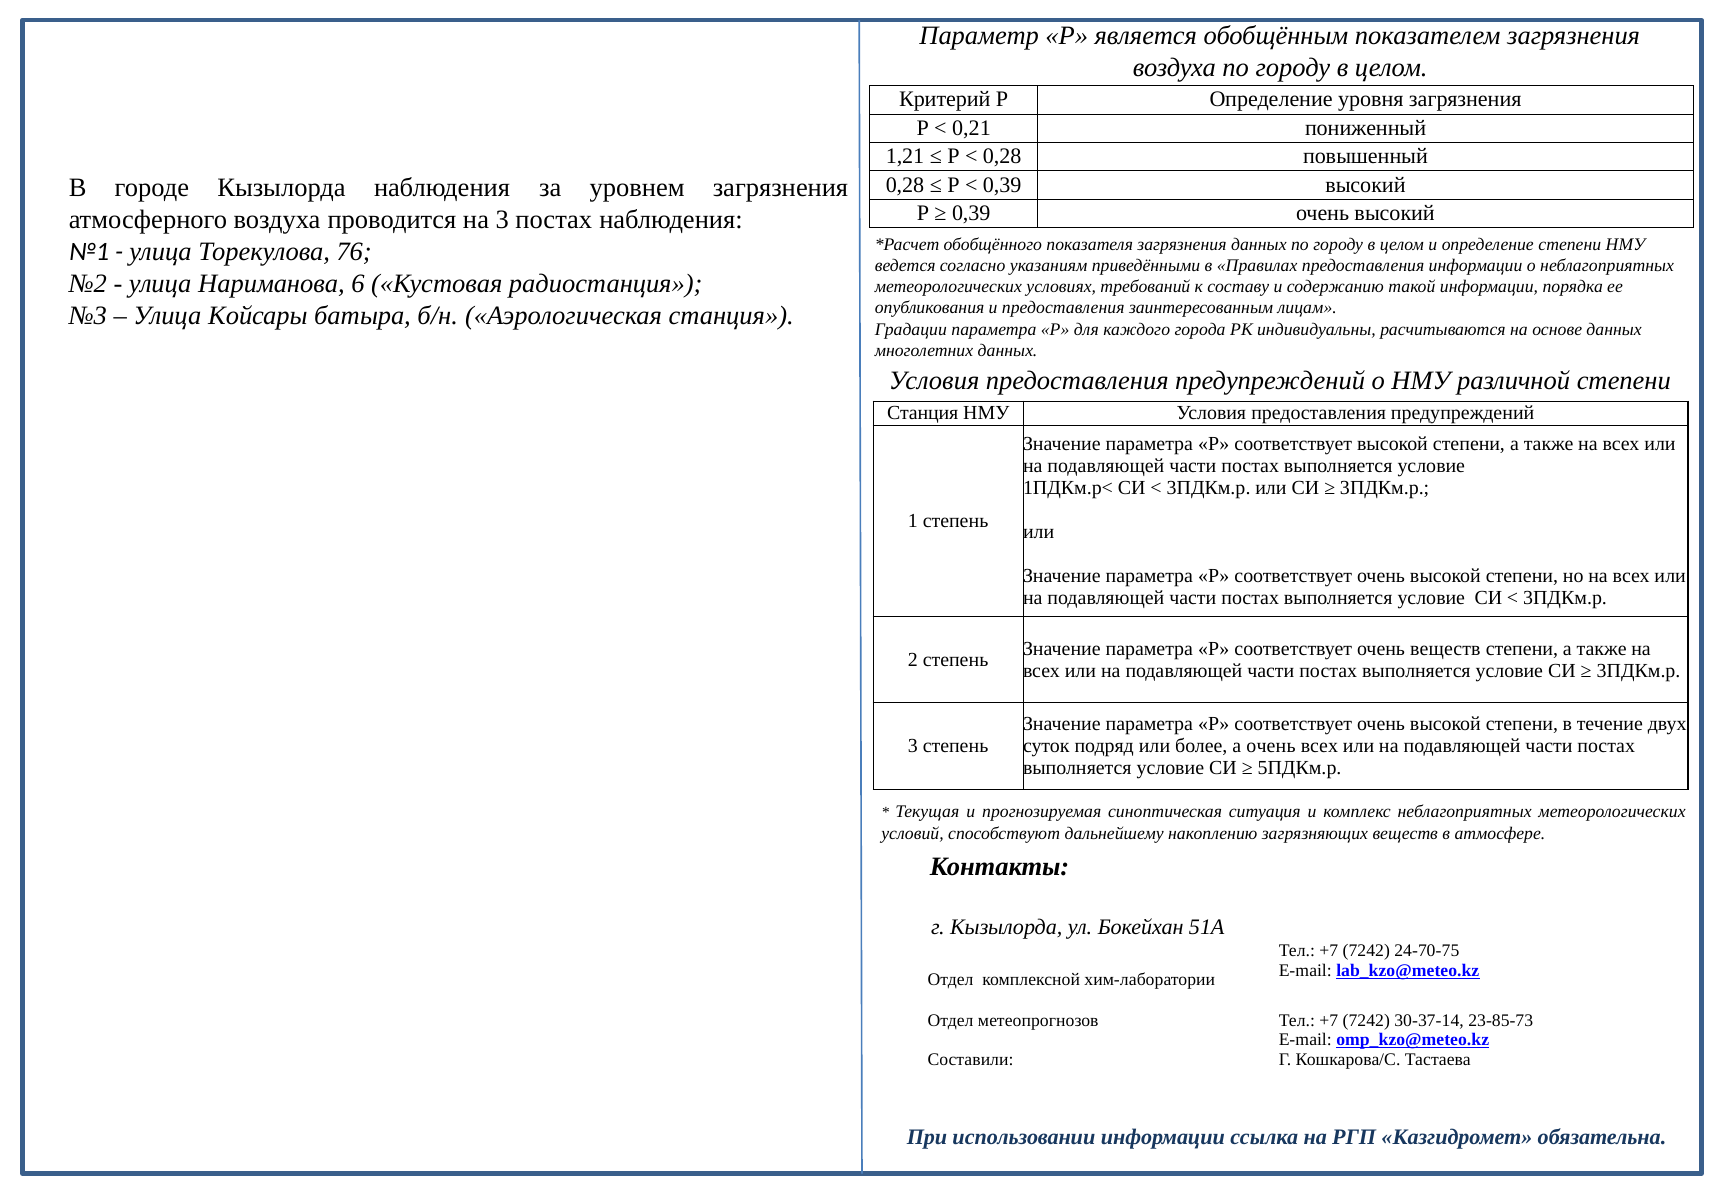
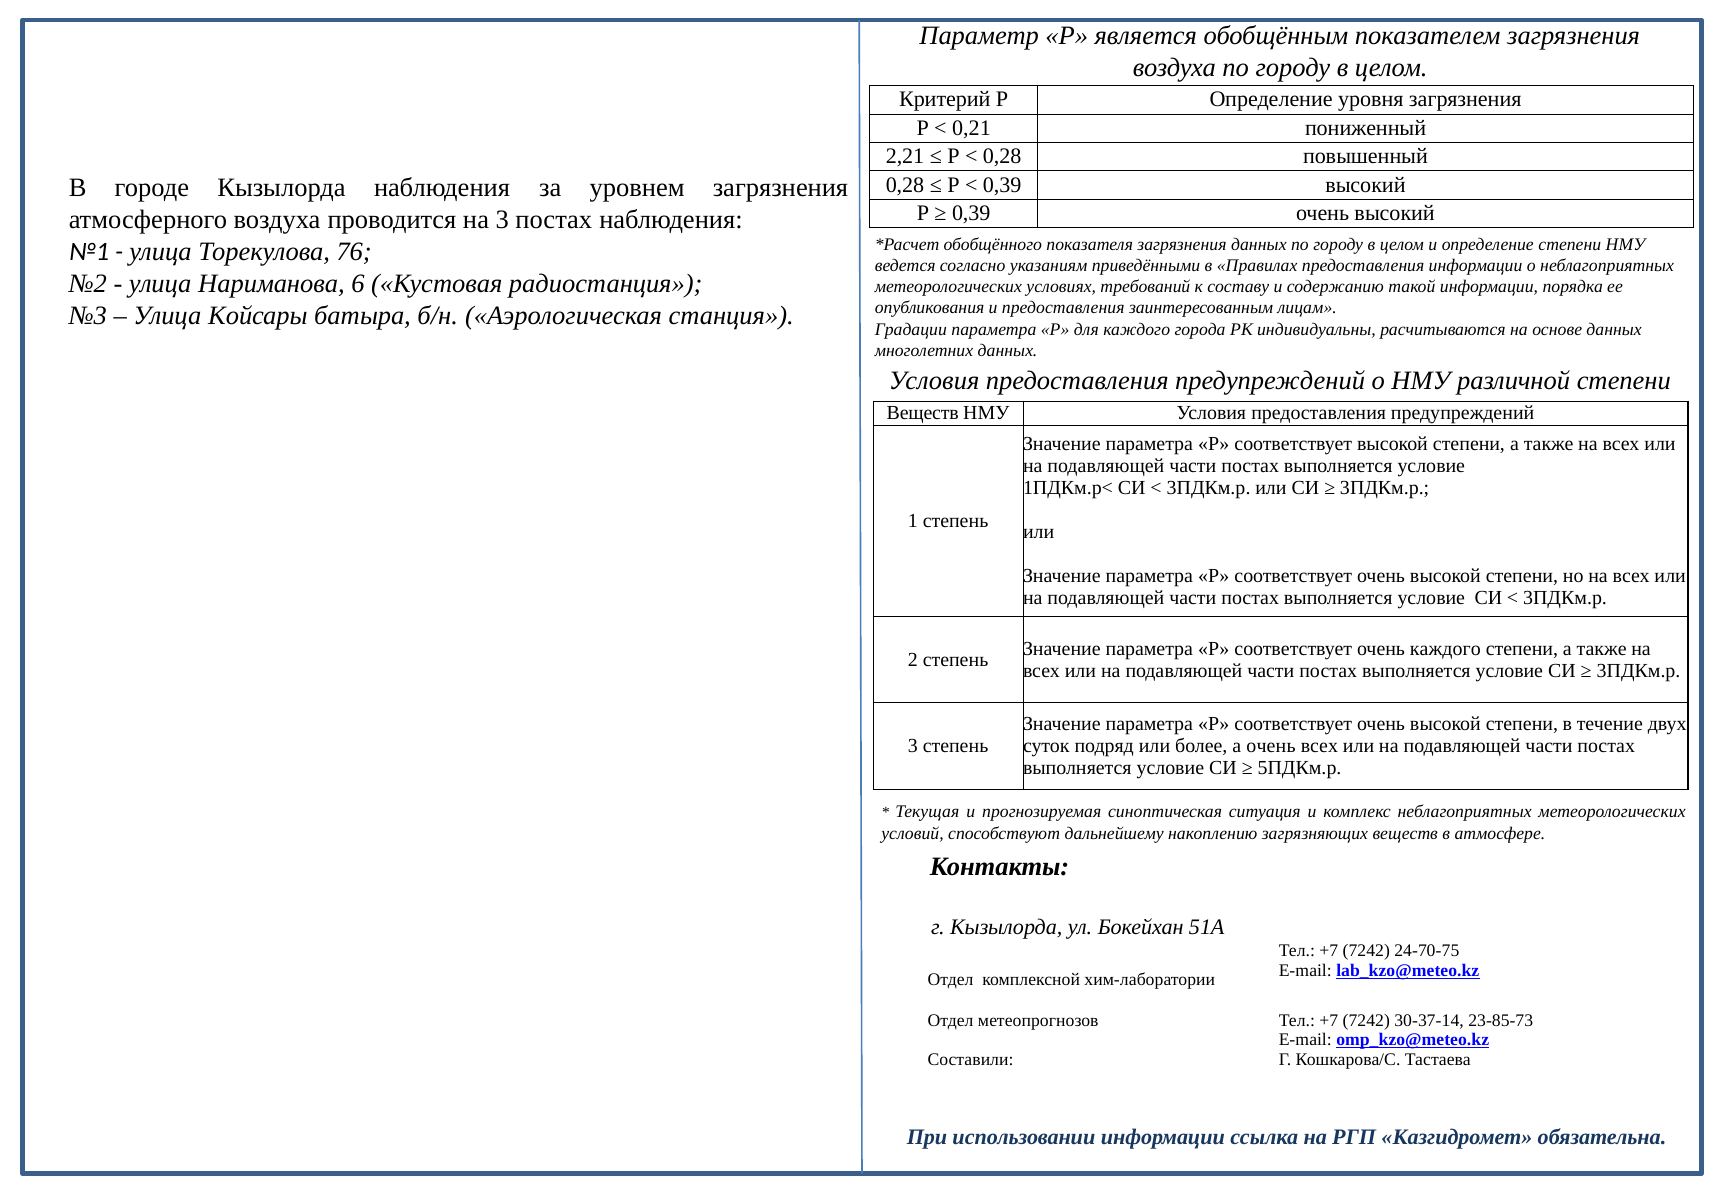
1,21: 1,21 -> 2,21
Станция at (923, 413): Станция -> Веществ
очень веществ: веществ -> каждого
